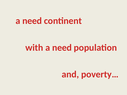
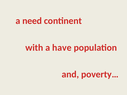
with a need: need -> have
